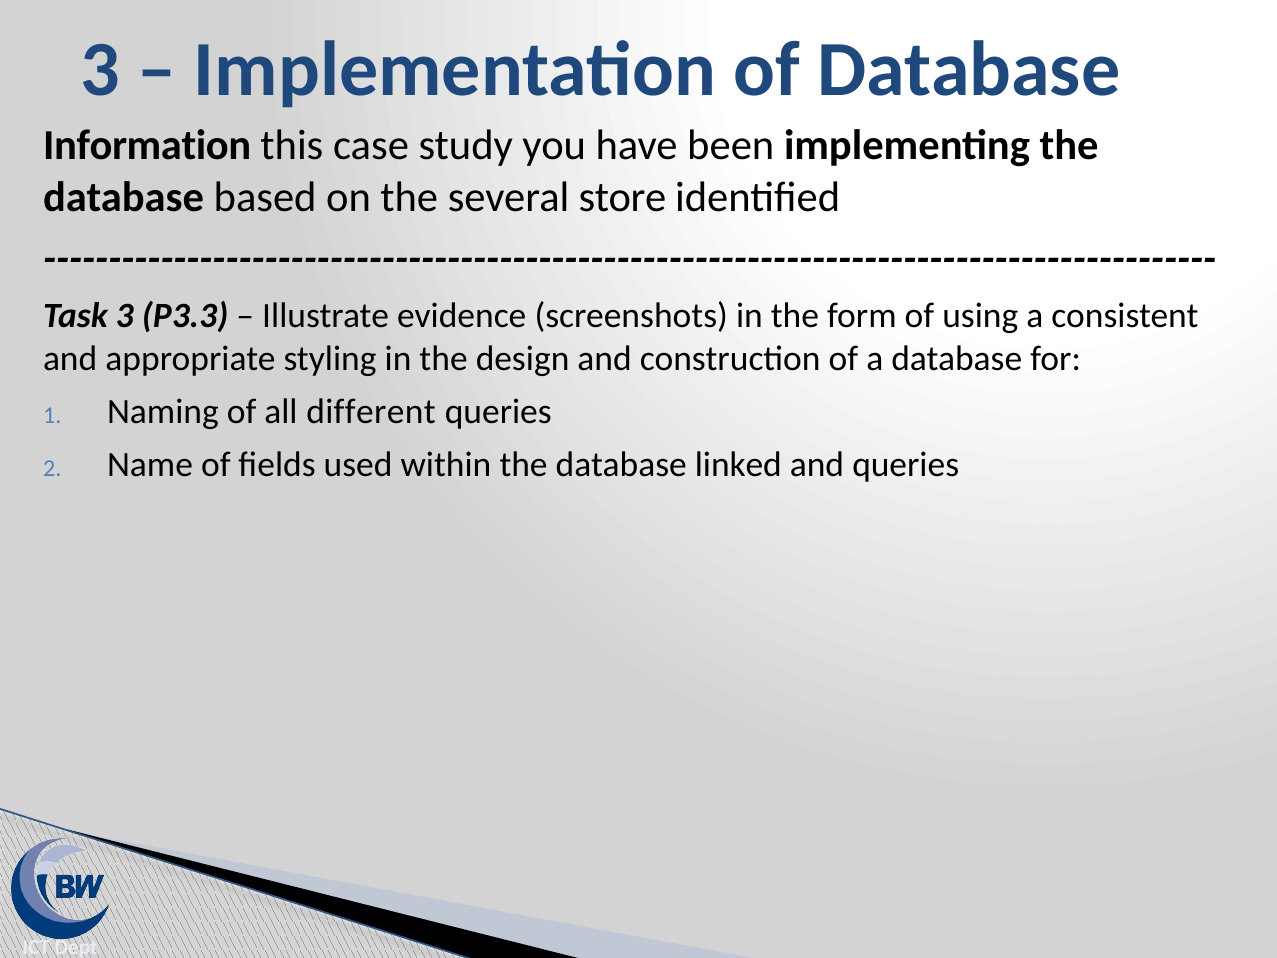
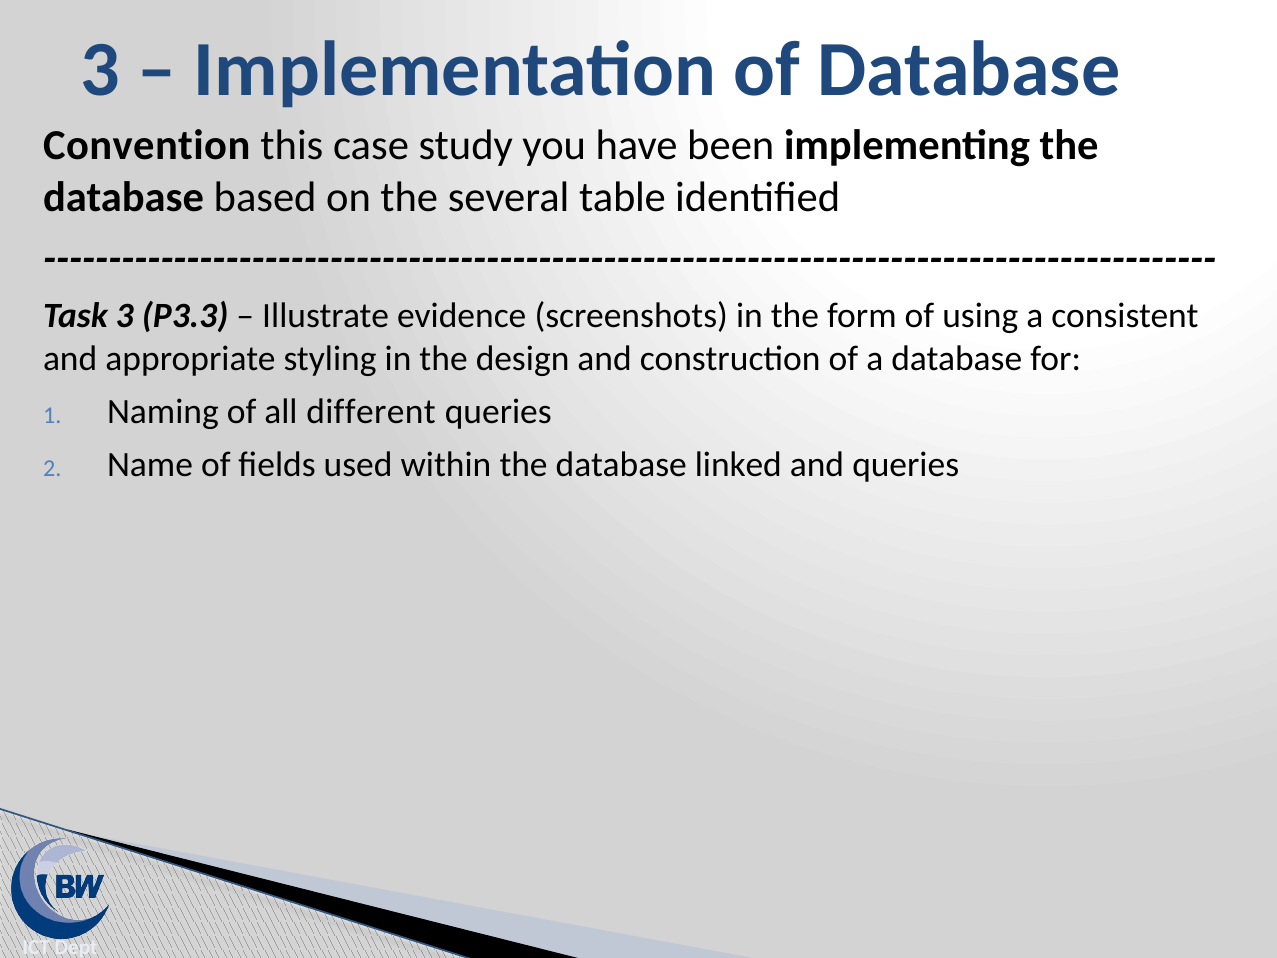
Information: Information -> Convention
store: store -> table
